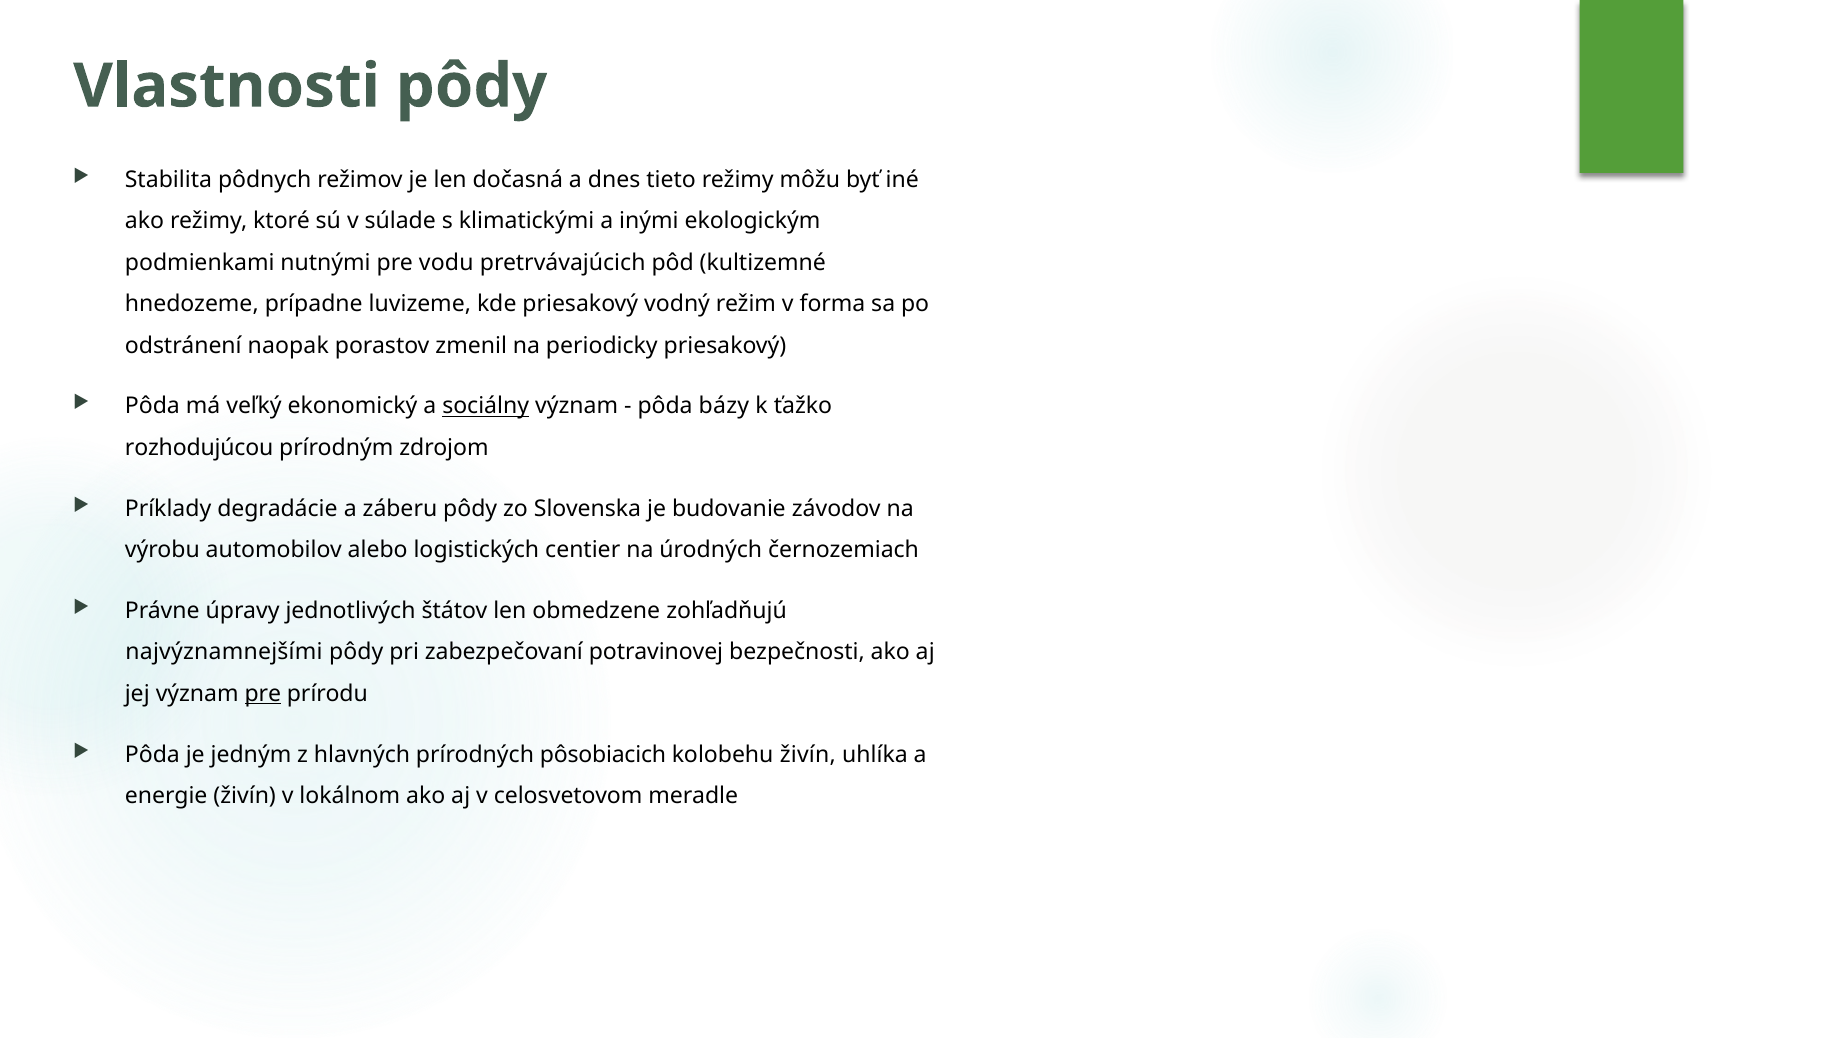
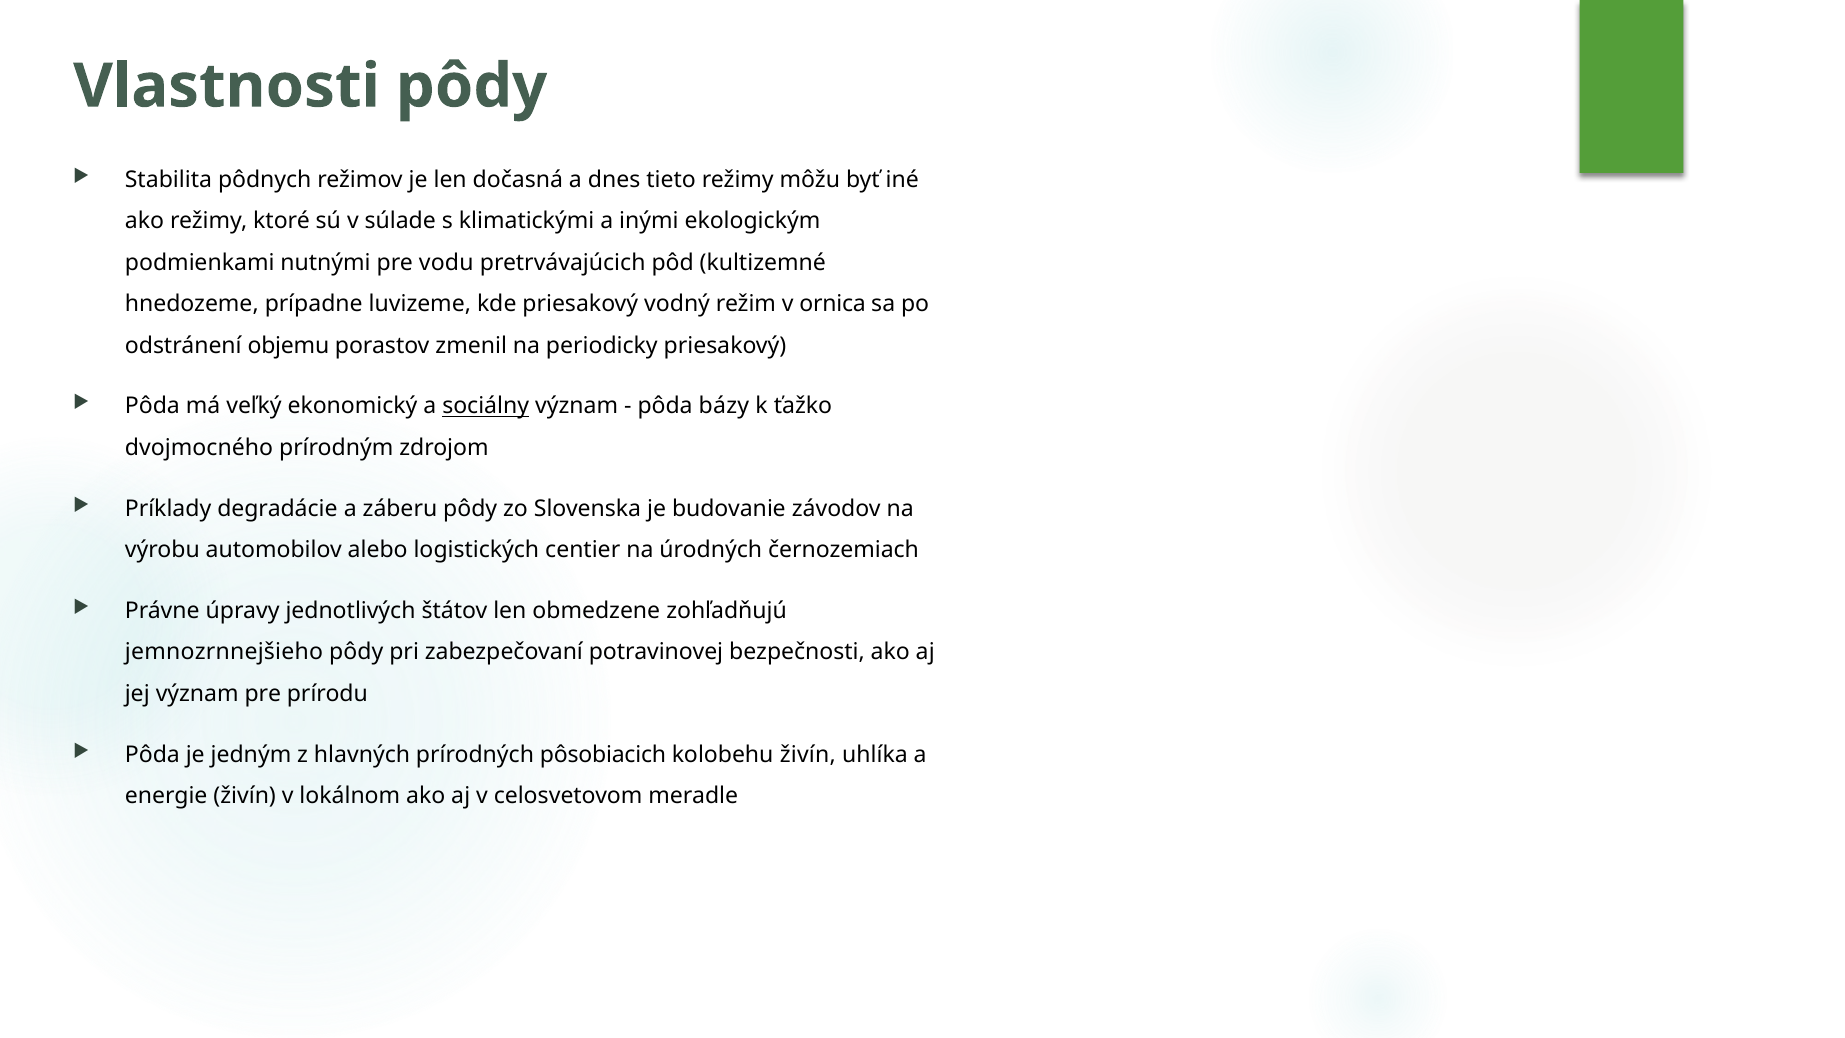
forma: forma -> ornica
naopak: naopak -> objemu
rozhodujúcou: rozhodujúcou -> dvojmocného
najvýznamnejšími: najvýznamnejšími -> jemnozrnnejšieho
pre at (263, 694) underline: present -> none
